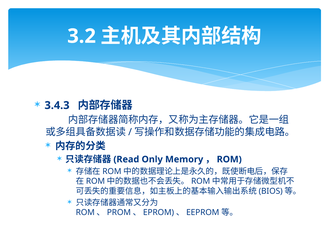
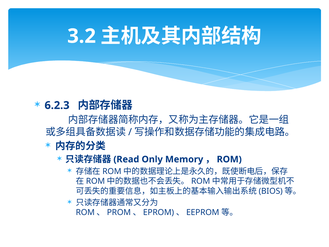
3.4.3: 3.4.3 -> 6.2.3
